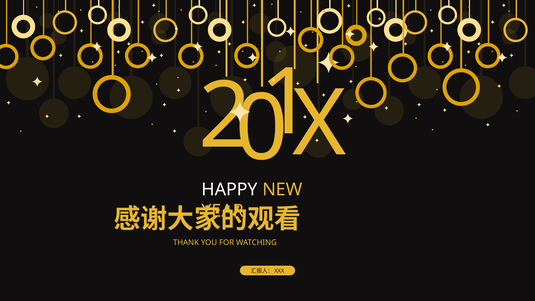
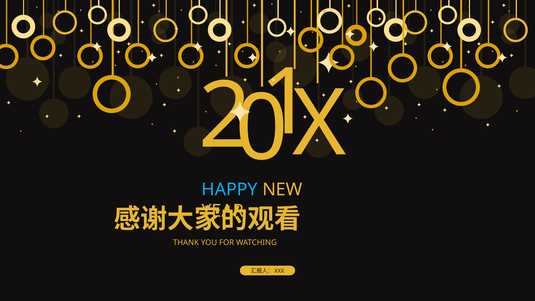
HAPPY colour: white -> light blue
